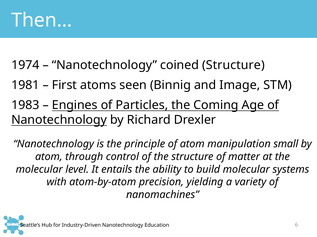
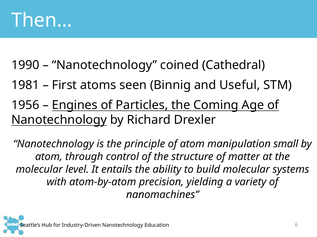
1974: 1974 -> 1990
coined Structure: Structure -> Cathedral
Image: Image -> Useful
1983: 1983 -> 1956
